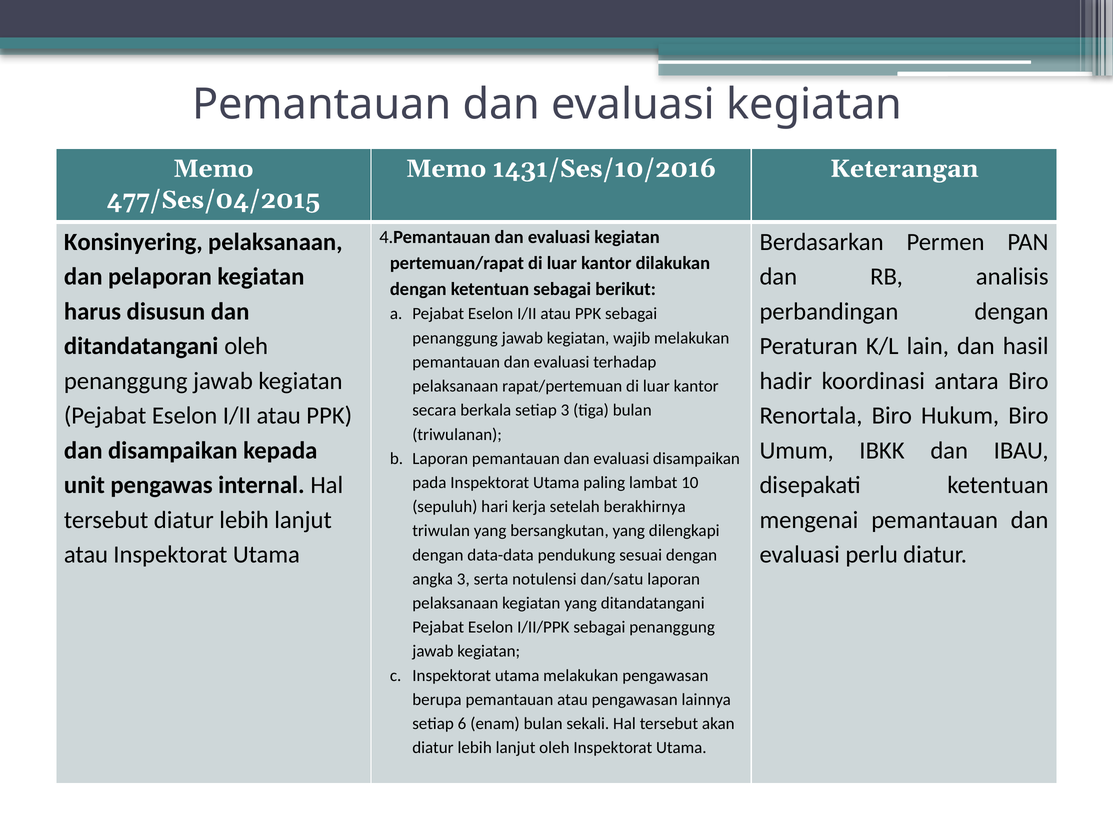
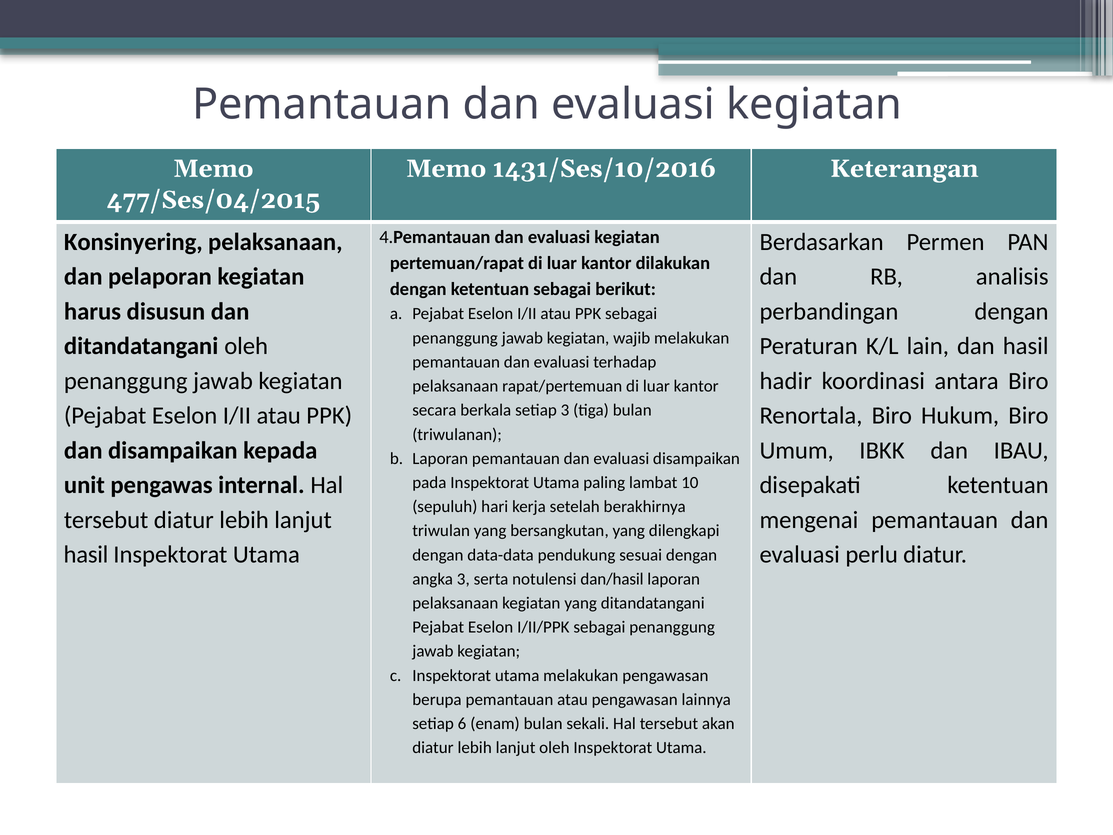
atau at (86, 555): atau -> hasil
dan/satu: dan/satu -> dan/hasil
